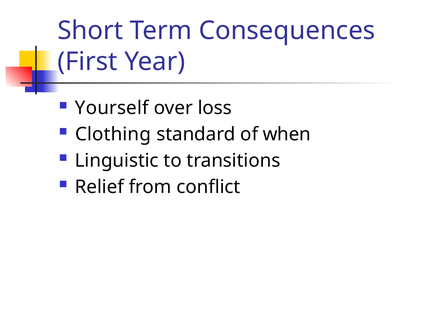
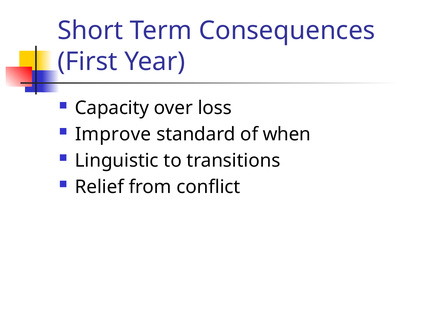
Yourself: Yourself -> Capacity
Clothing: Clothing -> Improve
